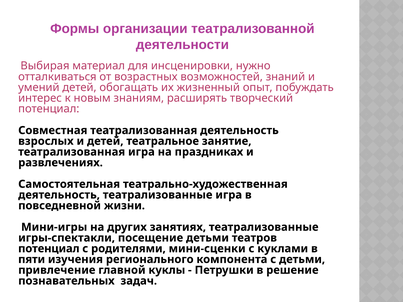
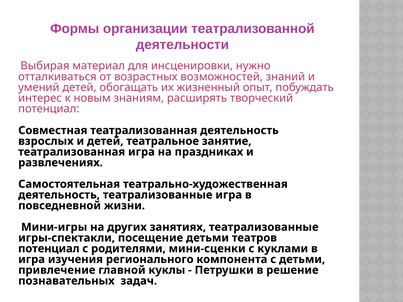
пяти at (32, 260): пяти -> игра
